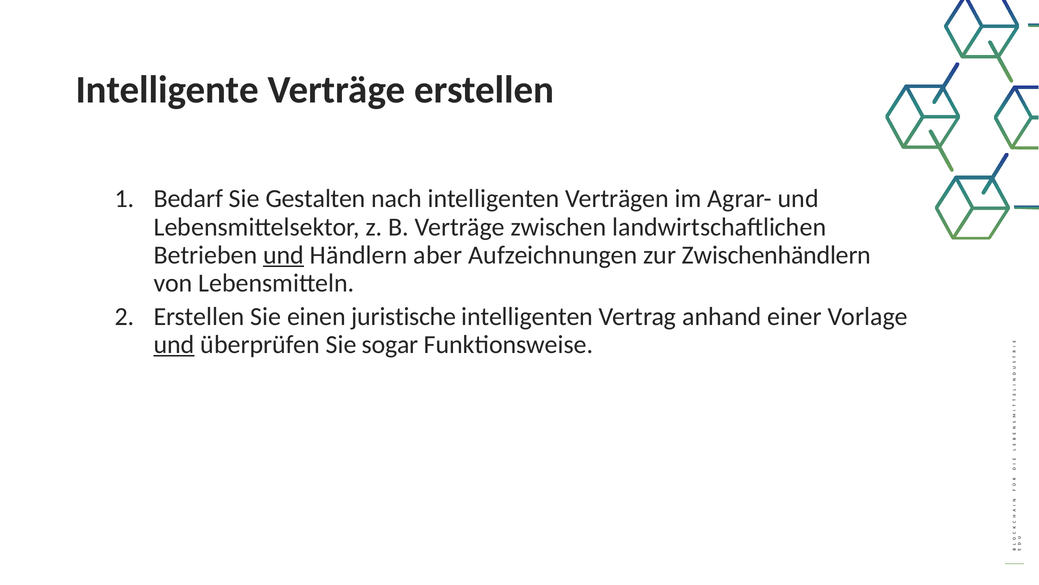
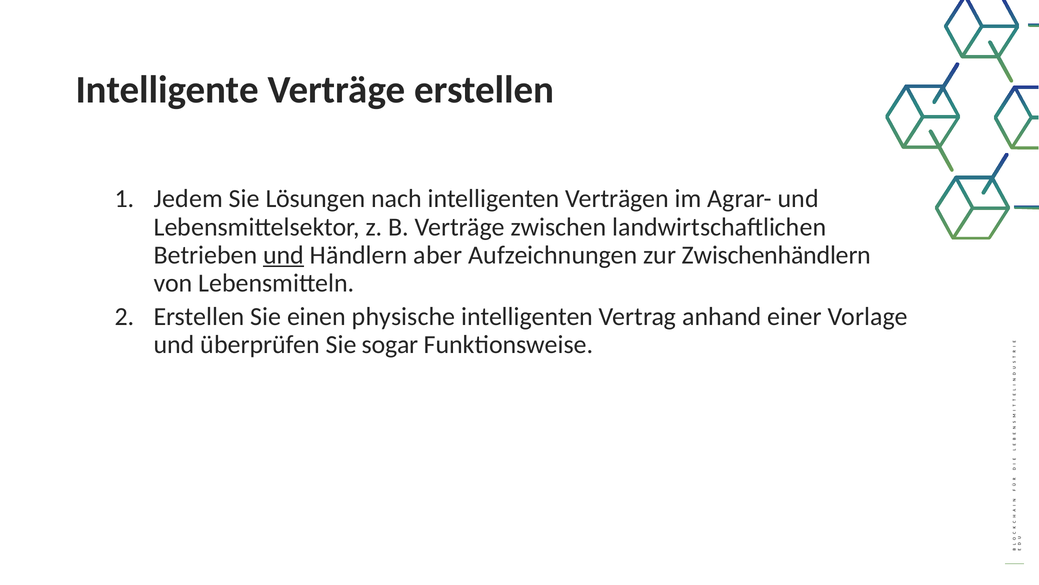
Bedarf: Bedarf -> Jedem
Gestalten: Gestalten -> Lösungen
juristische: juristische -> physische
und at (174, 344) underline: present -> none
